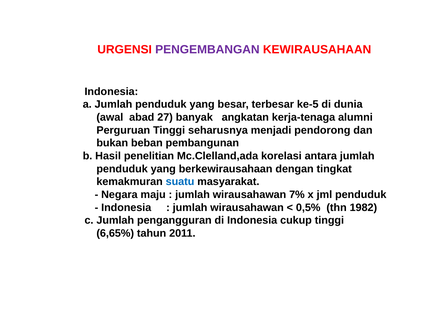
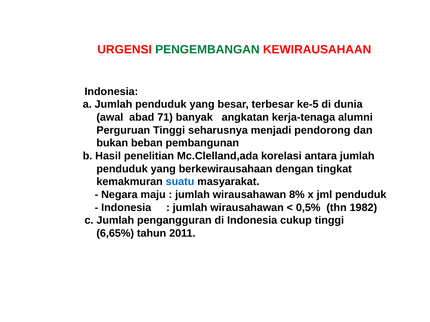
PENGEMBANGAN colour: purple -> green
27: 27 -> 71
7%: 7% -> 8%
